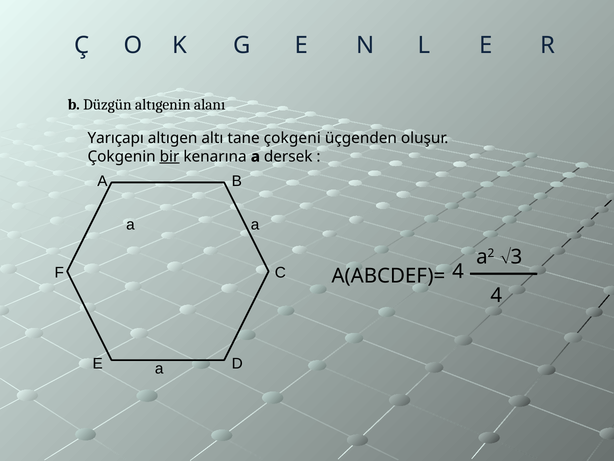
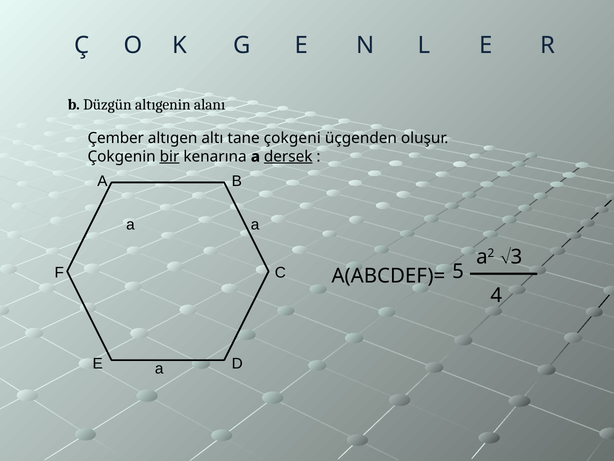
Yarıçapı: Yarıçapı -> Çember
dersek underline: none -> present
A(ABCDEF)= 4: 4 -> 5
